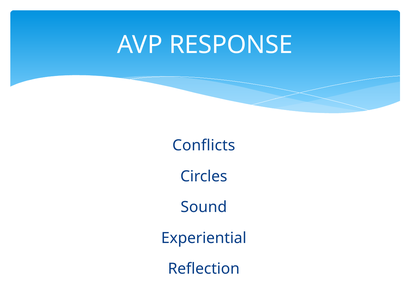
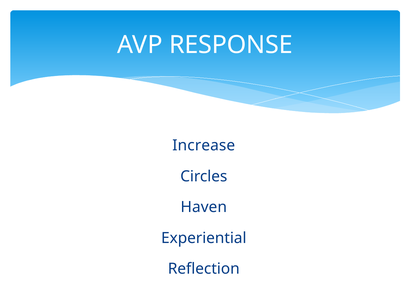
Conflicts: Conflicts -> Increase
Sound: Sound -> Haven
